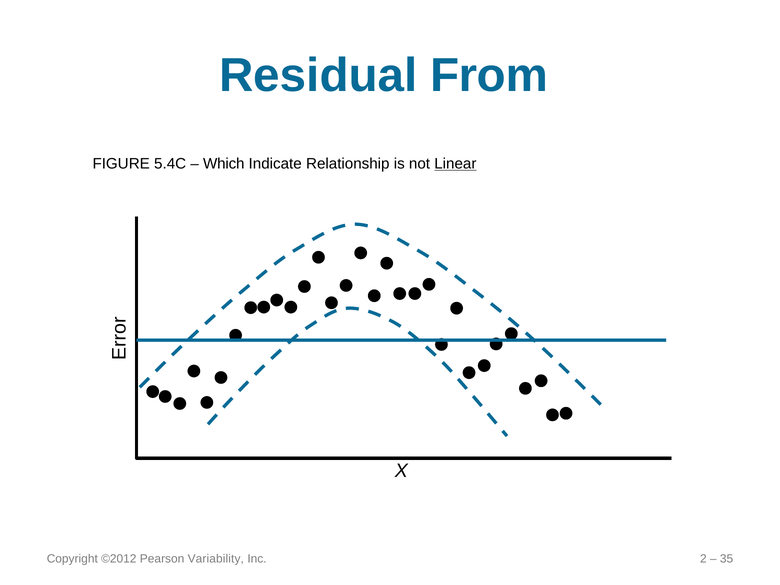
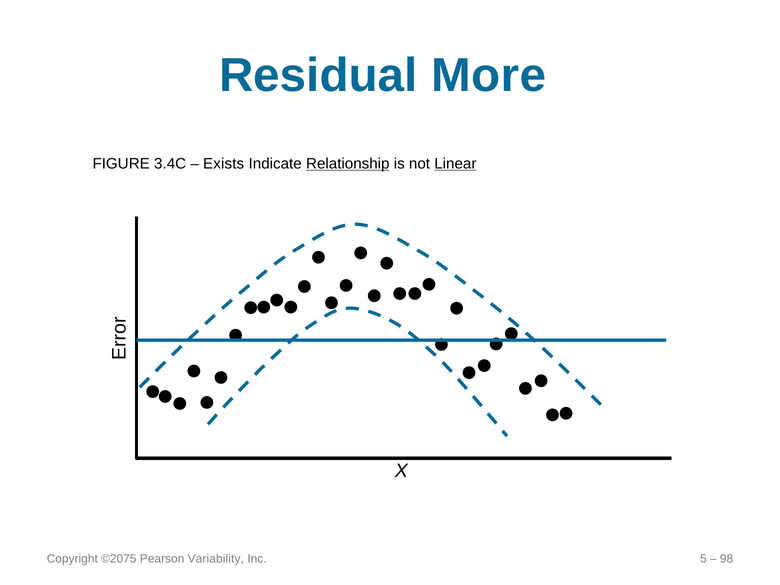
From: From -> More
5.4C: 5.4C -> 3.4C
Which: Which -> Exists
Relationship underline: none -> present
©2012: ©2012 -> ©2075
2: 2 -> 5
35: 35 -> 98
